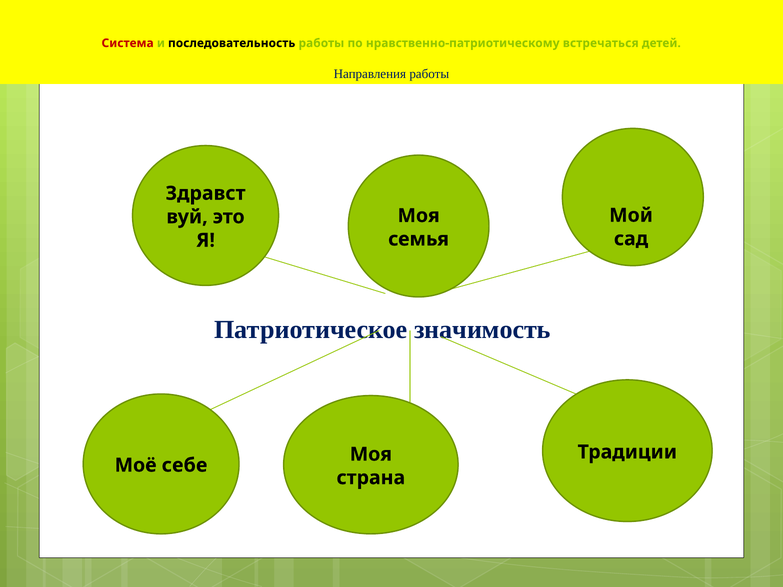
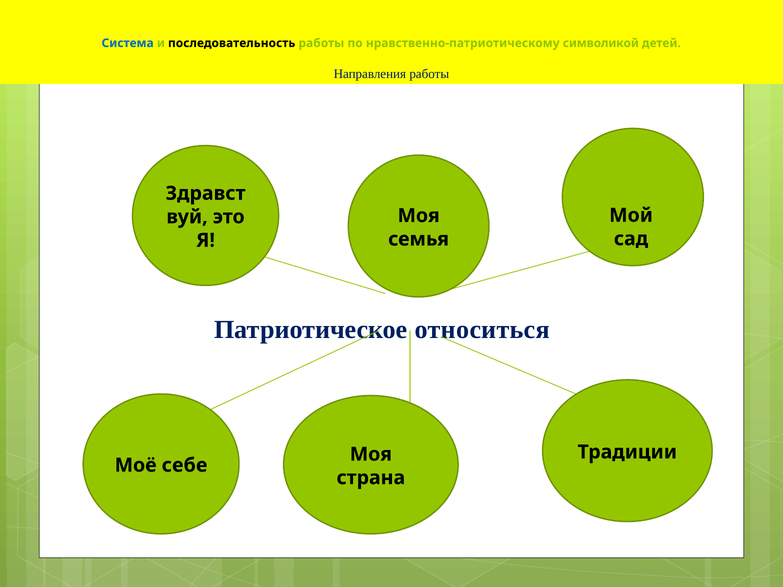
Система colour: red -> blue
встречаться: встречаться -> символикой
значимость: значимость -> относиться
